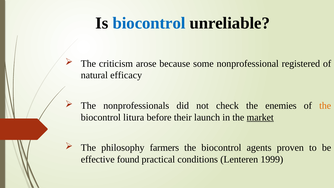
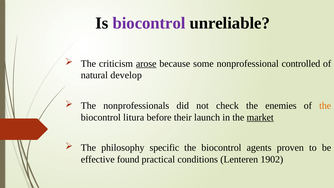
biocontrol at (149, 23) colour: blue -> purple
arose underline: none -> present
registered: registered -> controlled
efficacy: efficacy -> develop
farmers: farmers -> specific
1999: 1999 -> 1902
